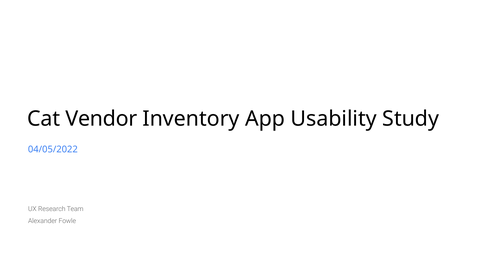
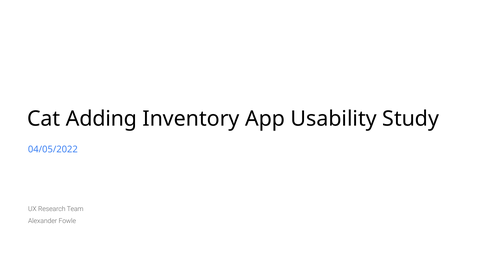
Vendor: Vendor -> Adding
